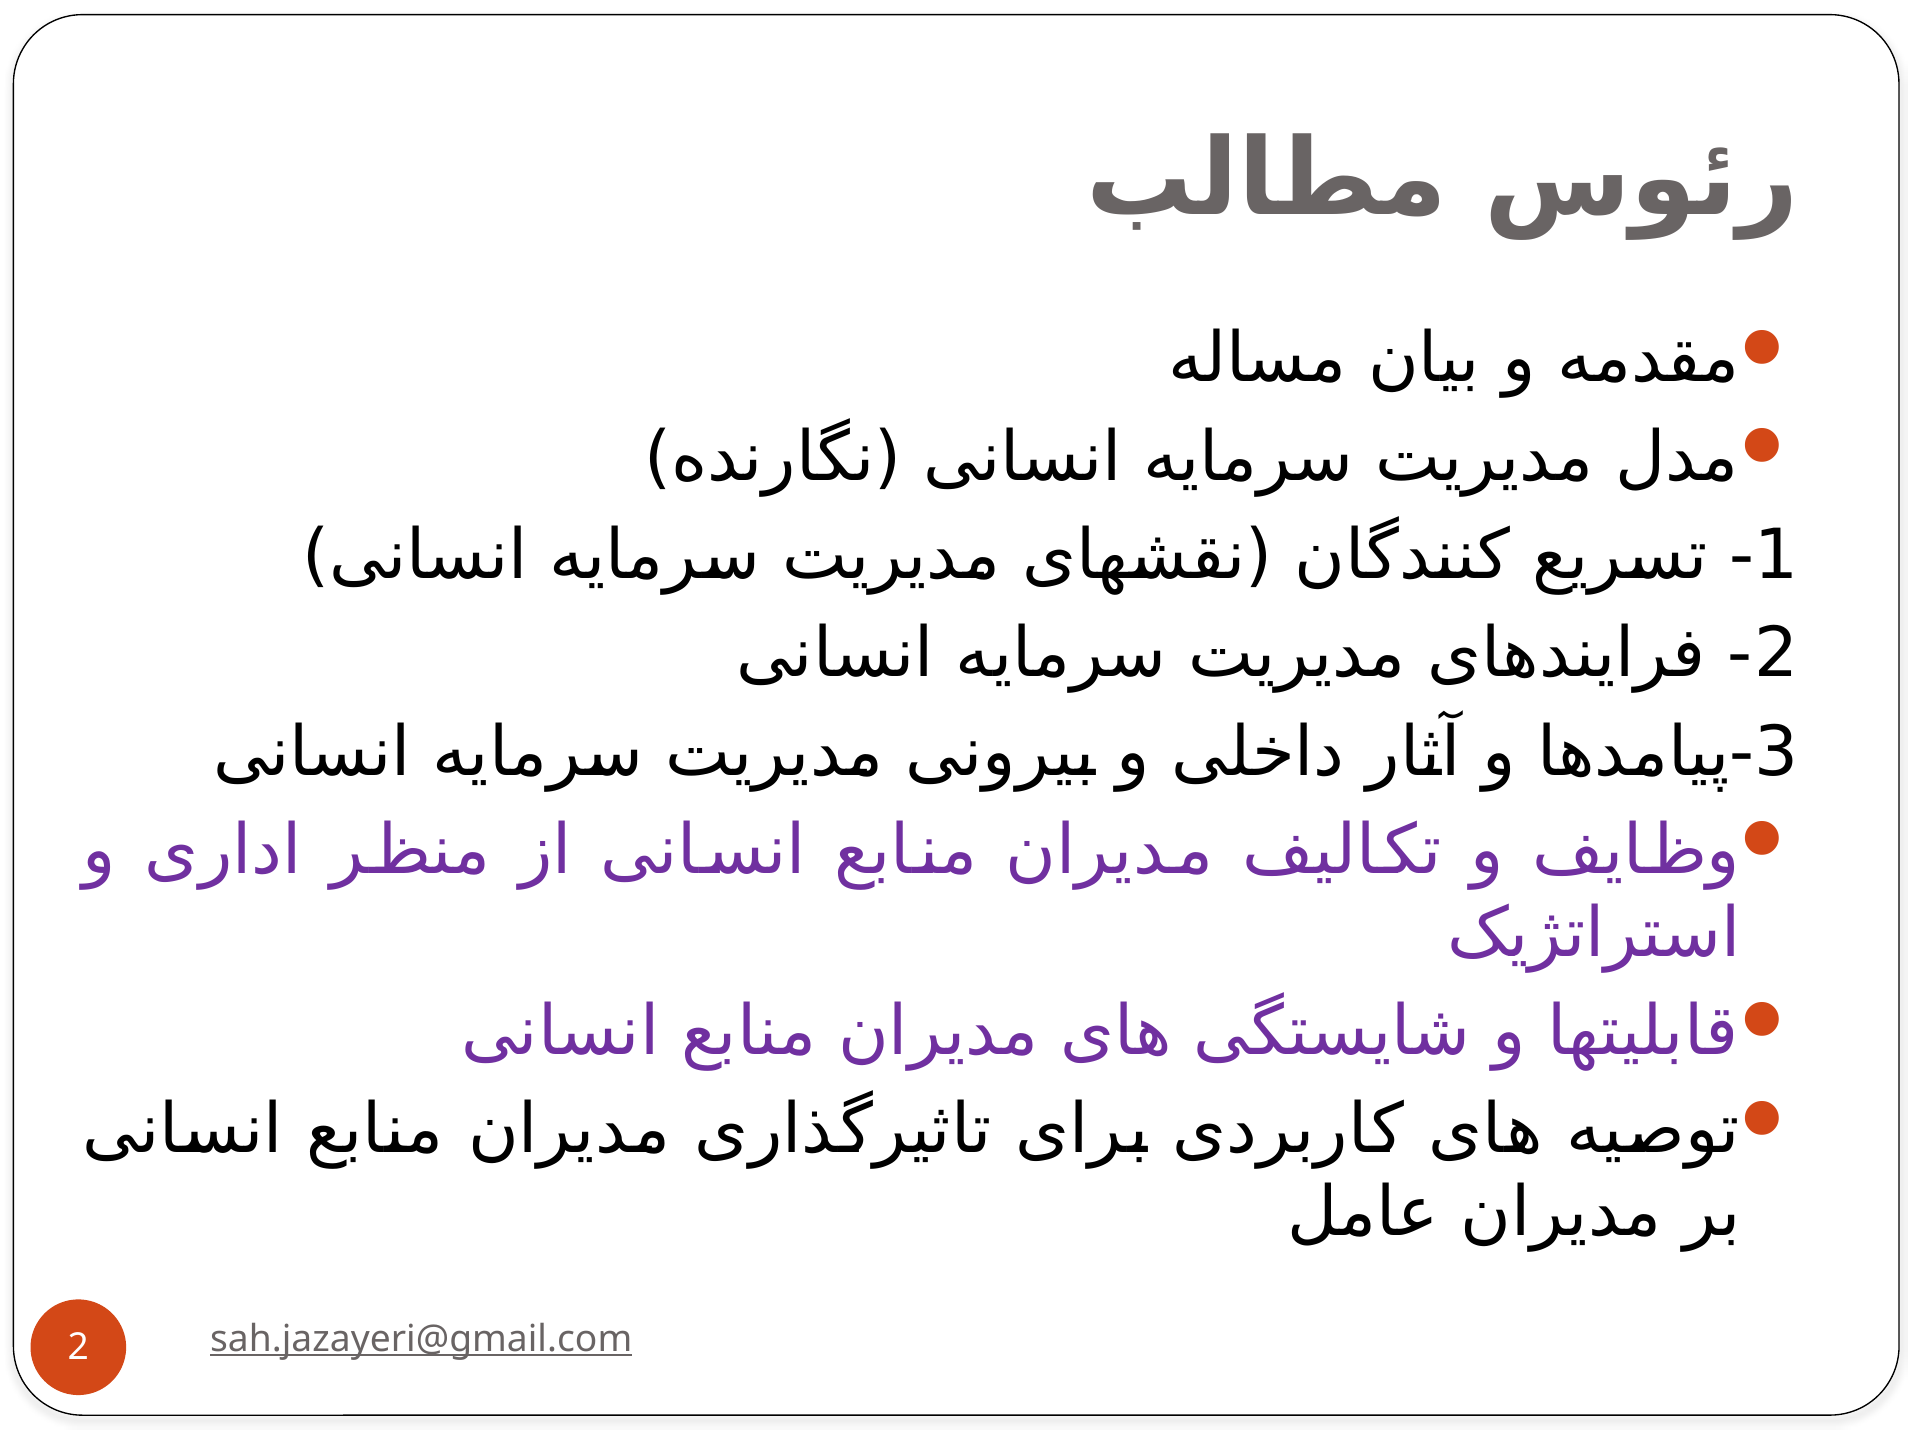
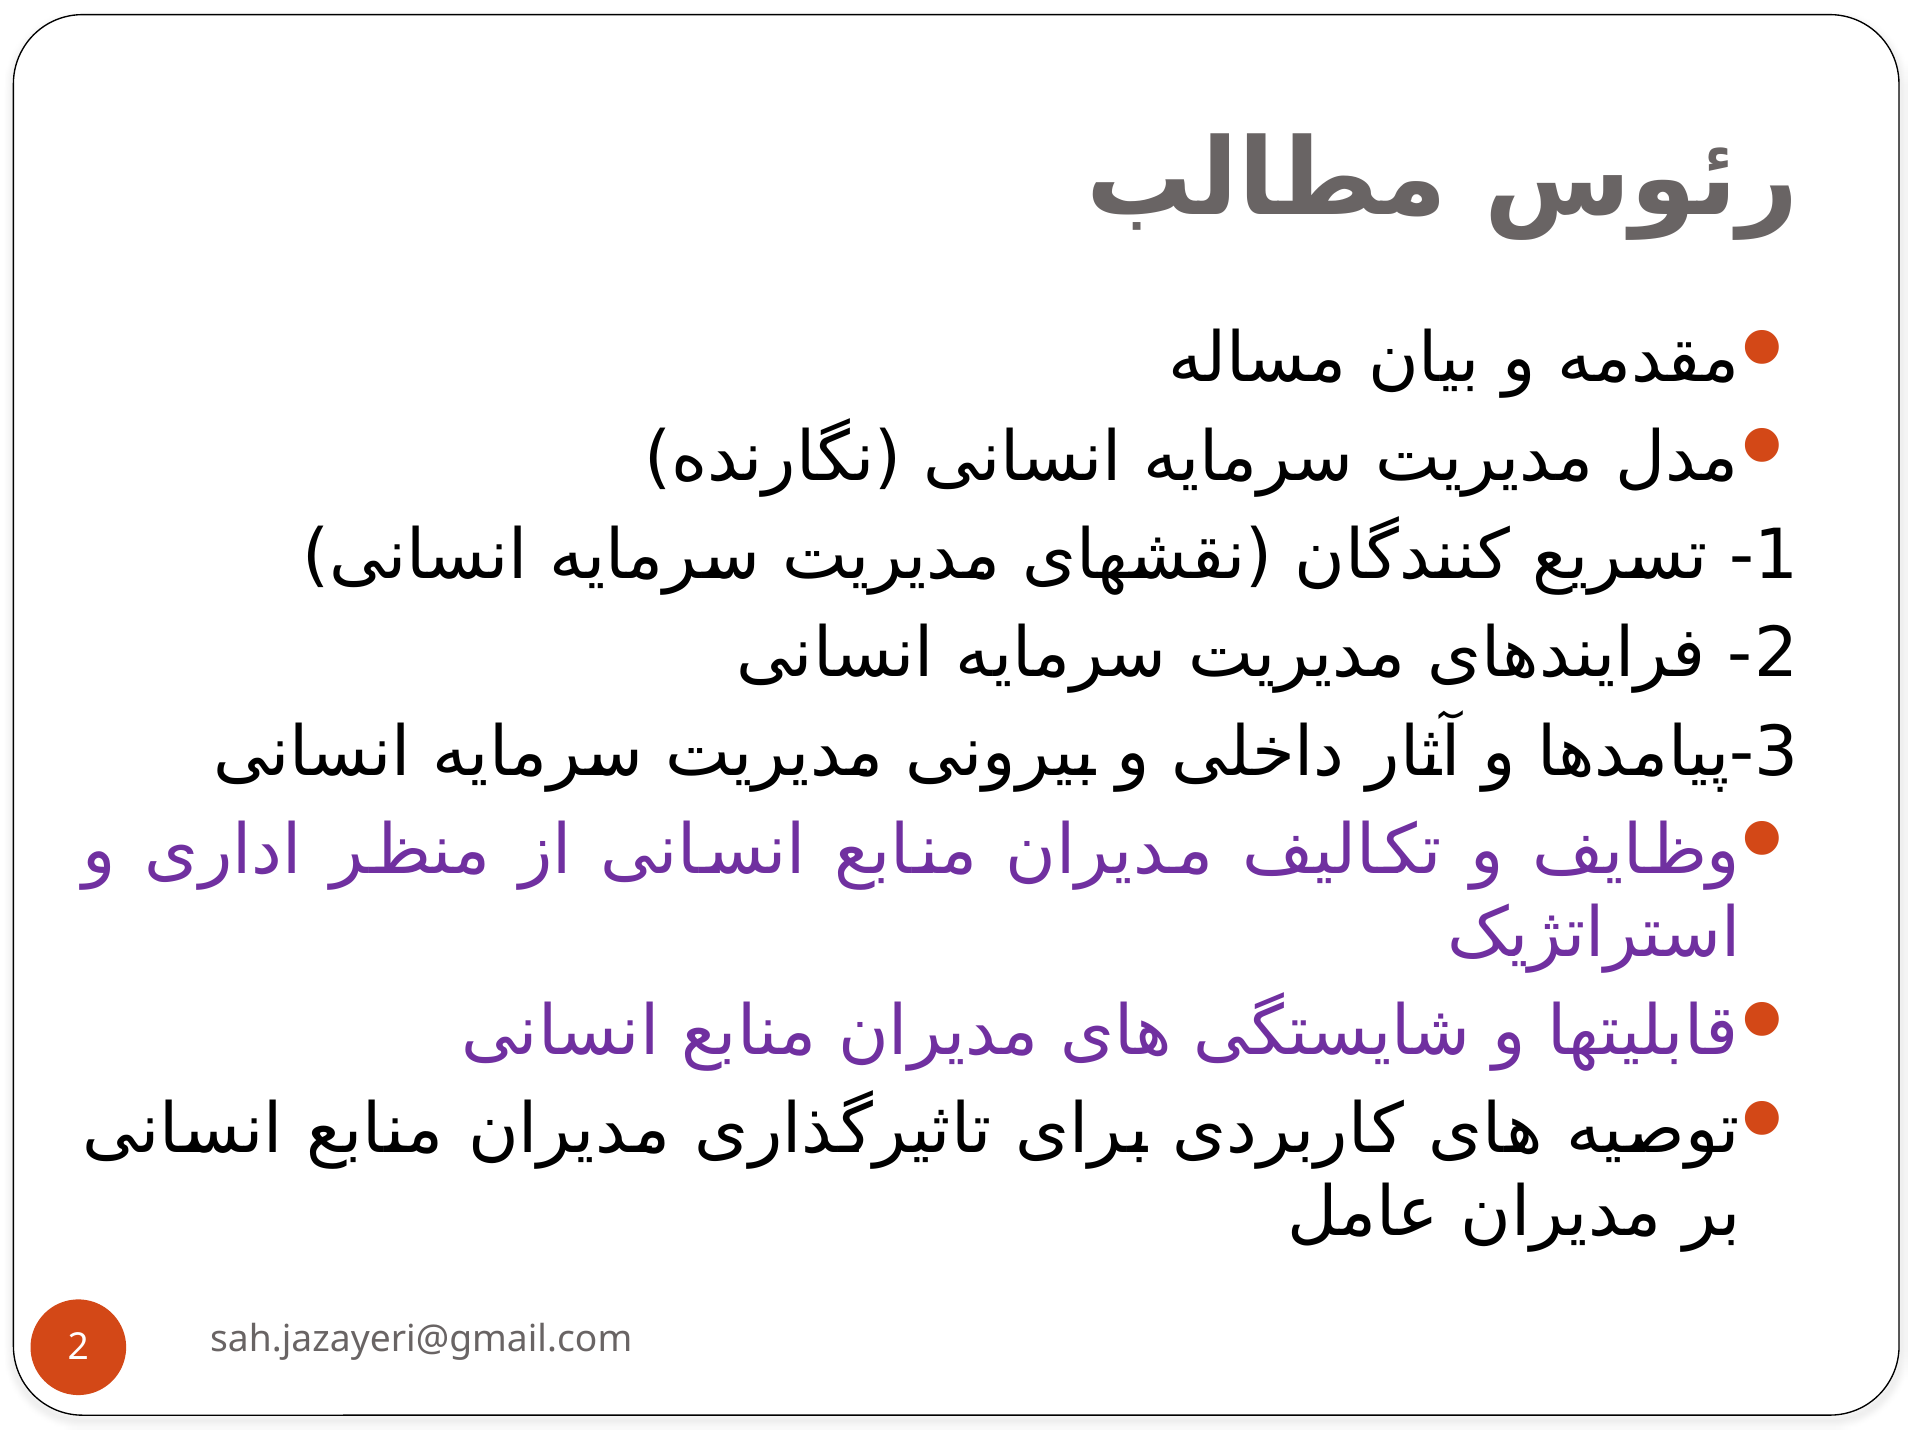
sah.jazayeri@gmail.com underline: present -> none
